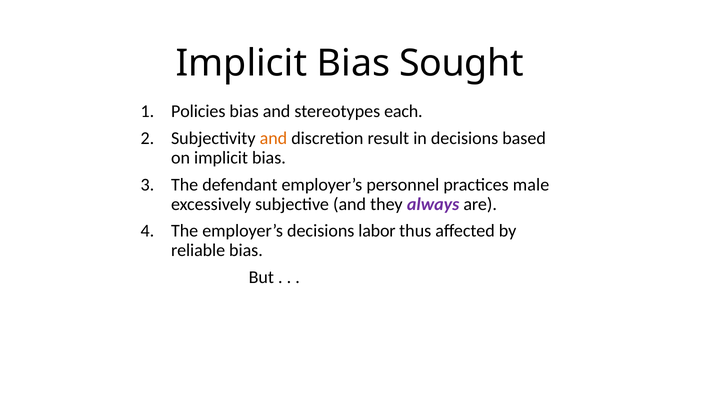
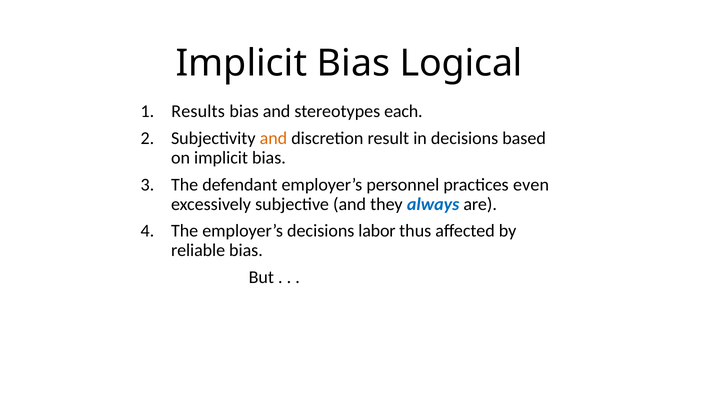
Sought: Sought -> Logical
Policies: Policies -> Results
male: male -> even
always colour: purple -> blue
